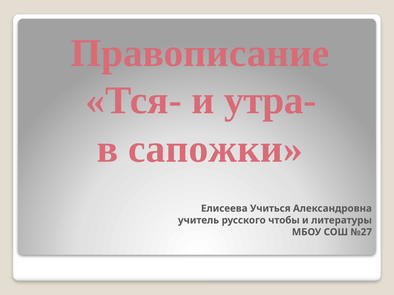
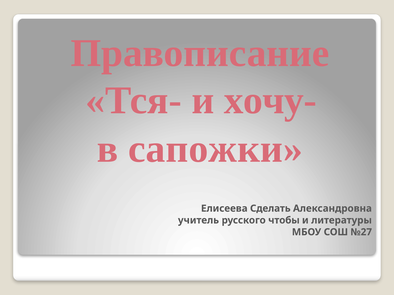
утра-: утра- -> хочу-
Учиться: Учиться -> Сделать
